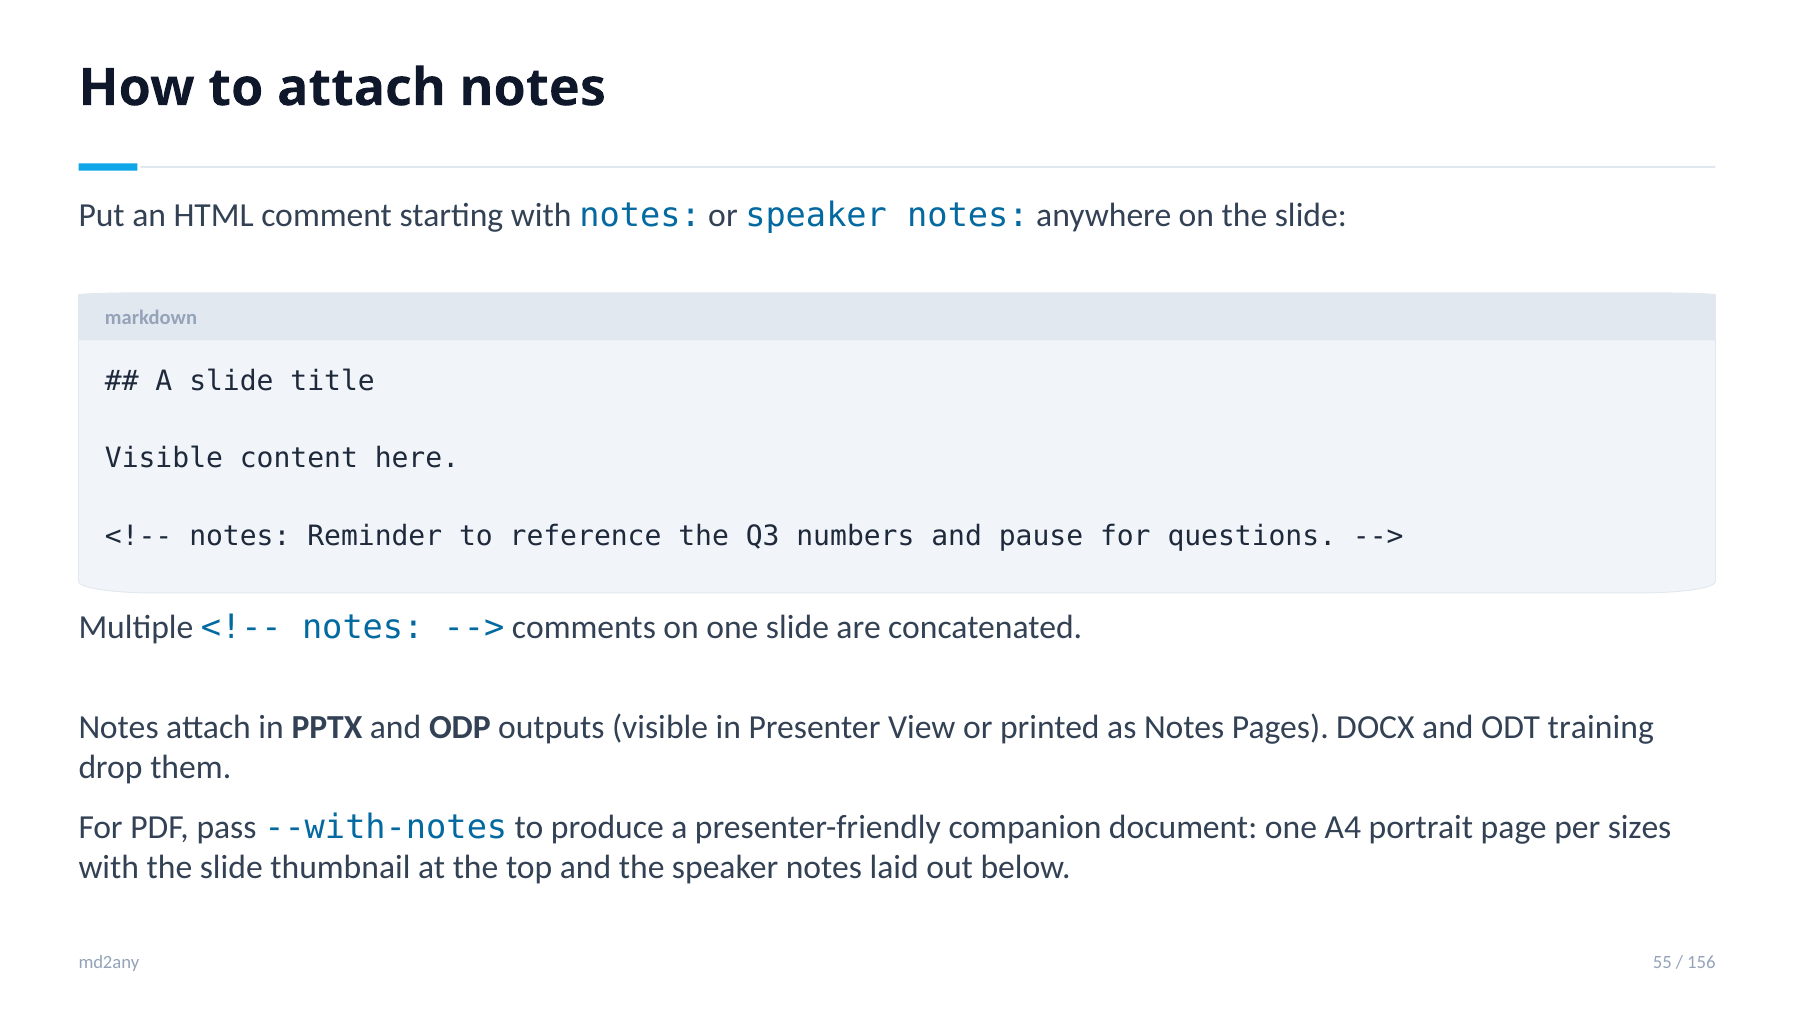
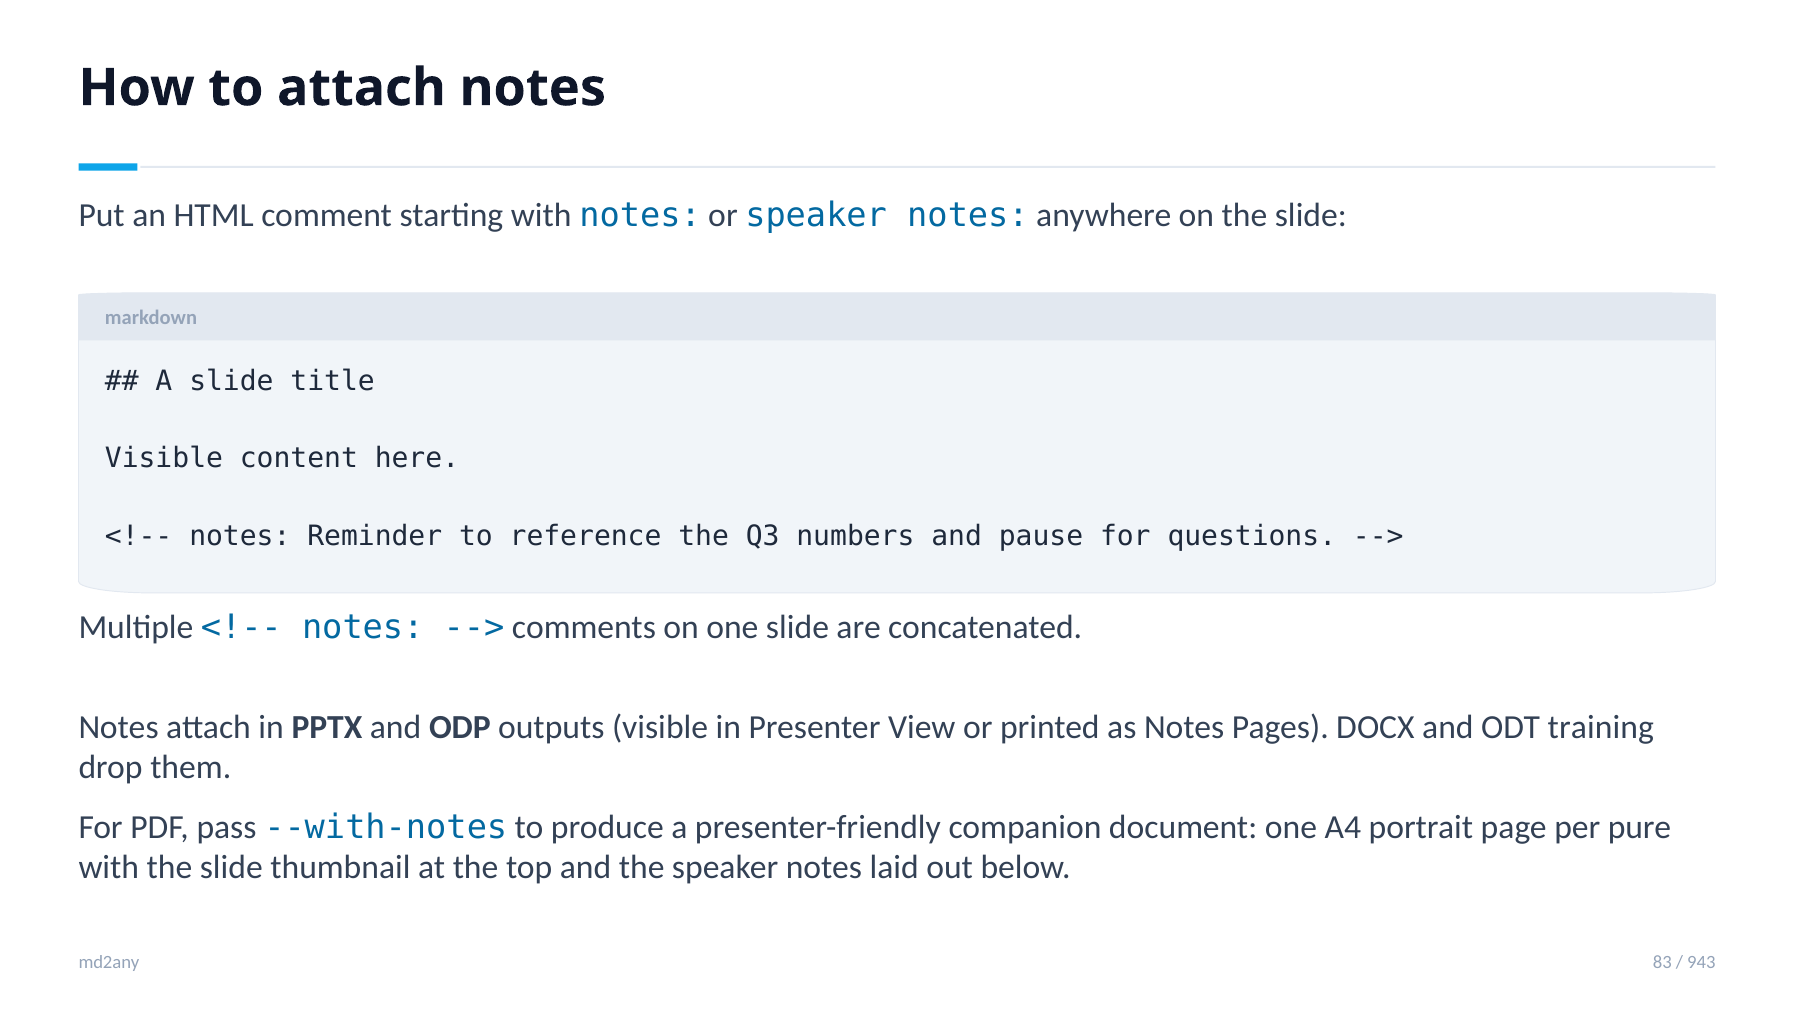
sizes: sizes -> pure
55: 55 -> 83
156: 156 -> 943
